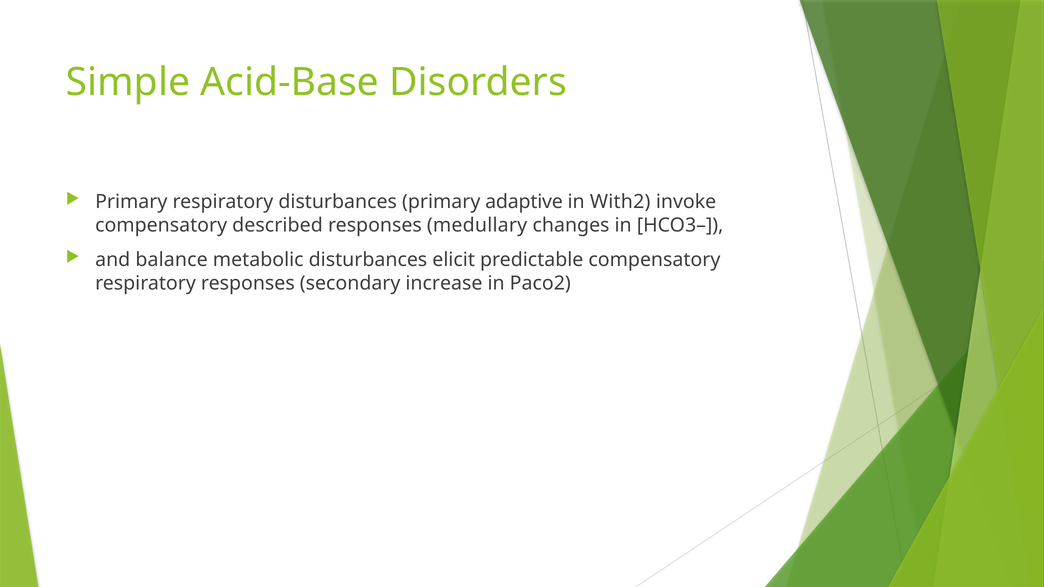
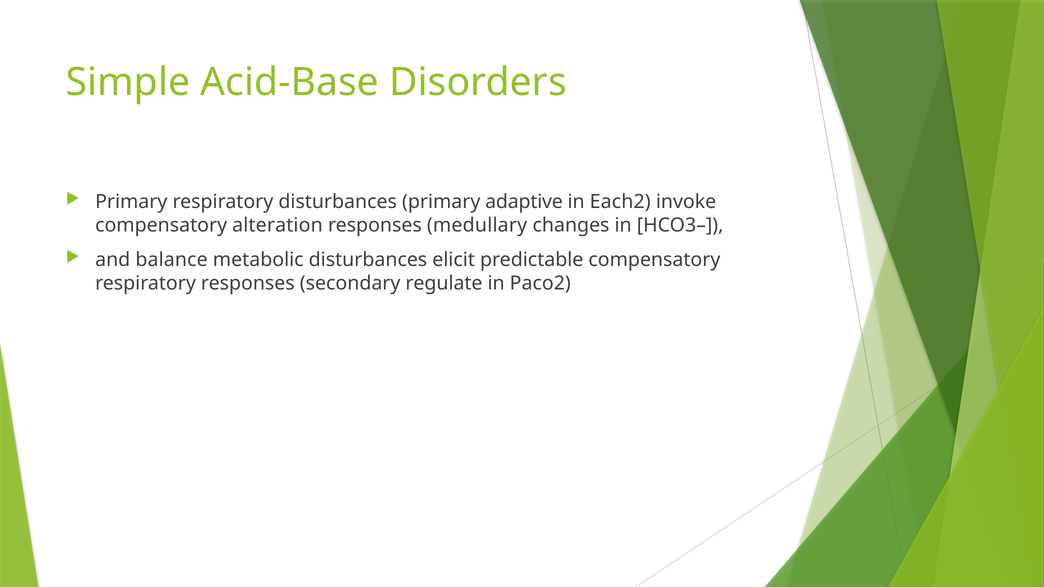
With2: With2 -> Each2
described: described -> alteration
increase: increase -> regulate
